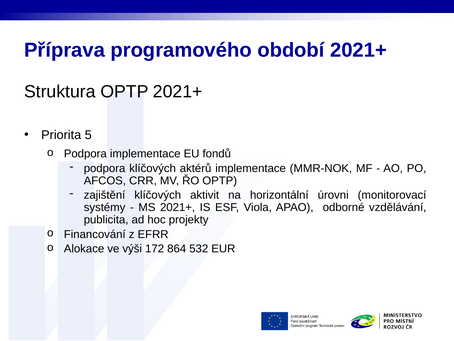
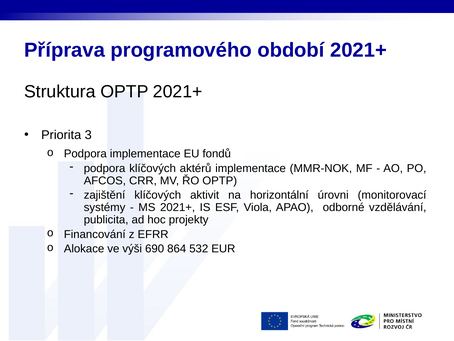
5: 5 -> 3
172: 172 -> 690
